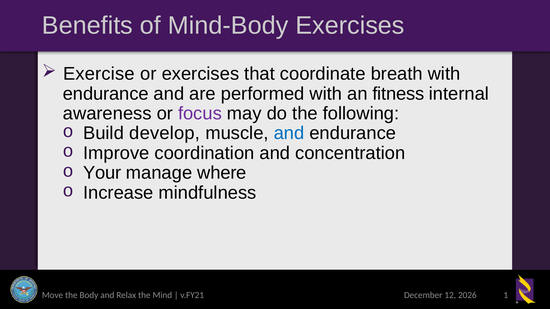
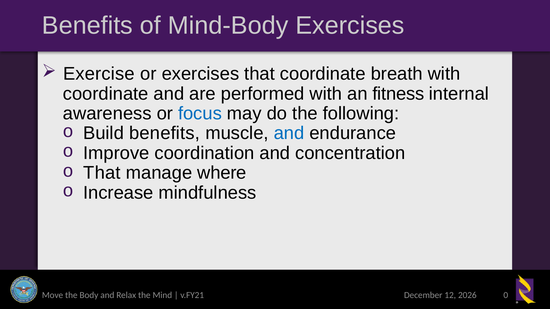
endurance at (106, 94): endurance -> coordinate
focus colour: purple -> blue
Build develop: develop -> benefits
Your at (102, 173): Your -> That
1: 1 -> 0
